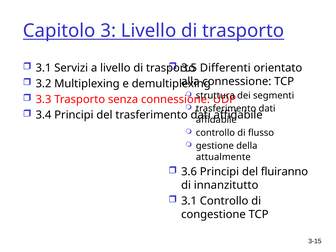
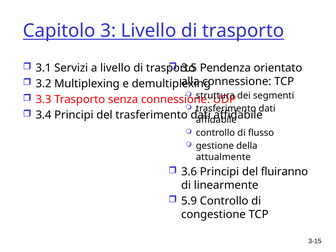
Differenti: Differenti -> Pendenza
innanzitutto: innanzitutto -> linearmente
3.1 at (189, 201): 3.1 -> 5.9
